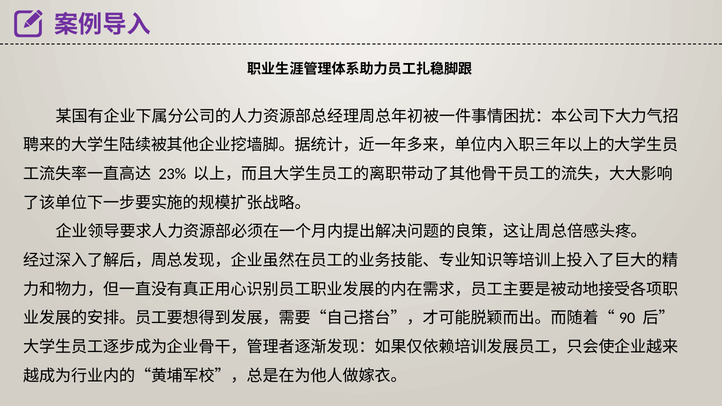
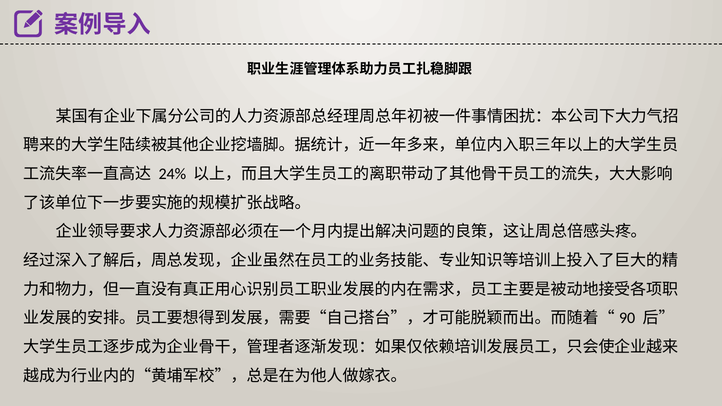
23%: 23% -> 24%
